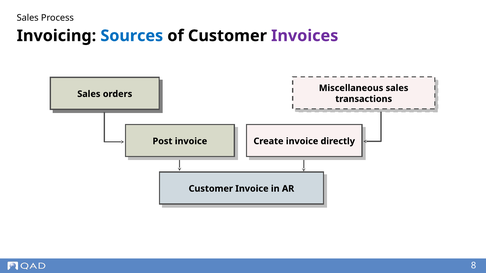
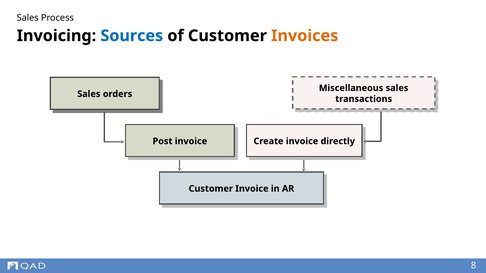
Invoices colour: purple -> orange
